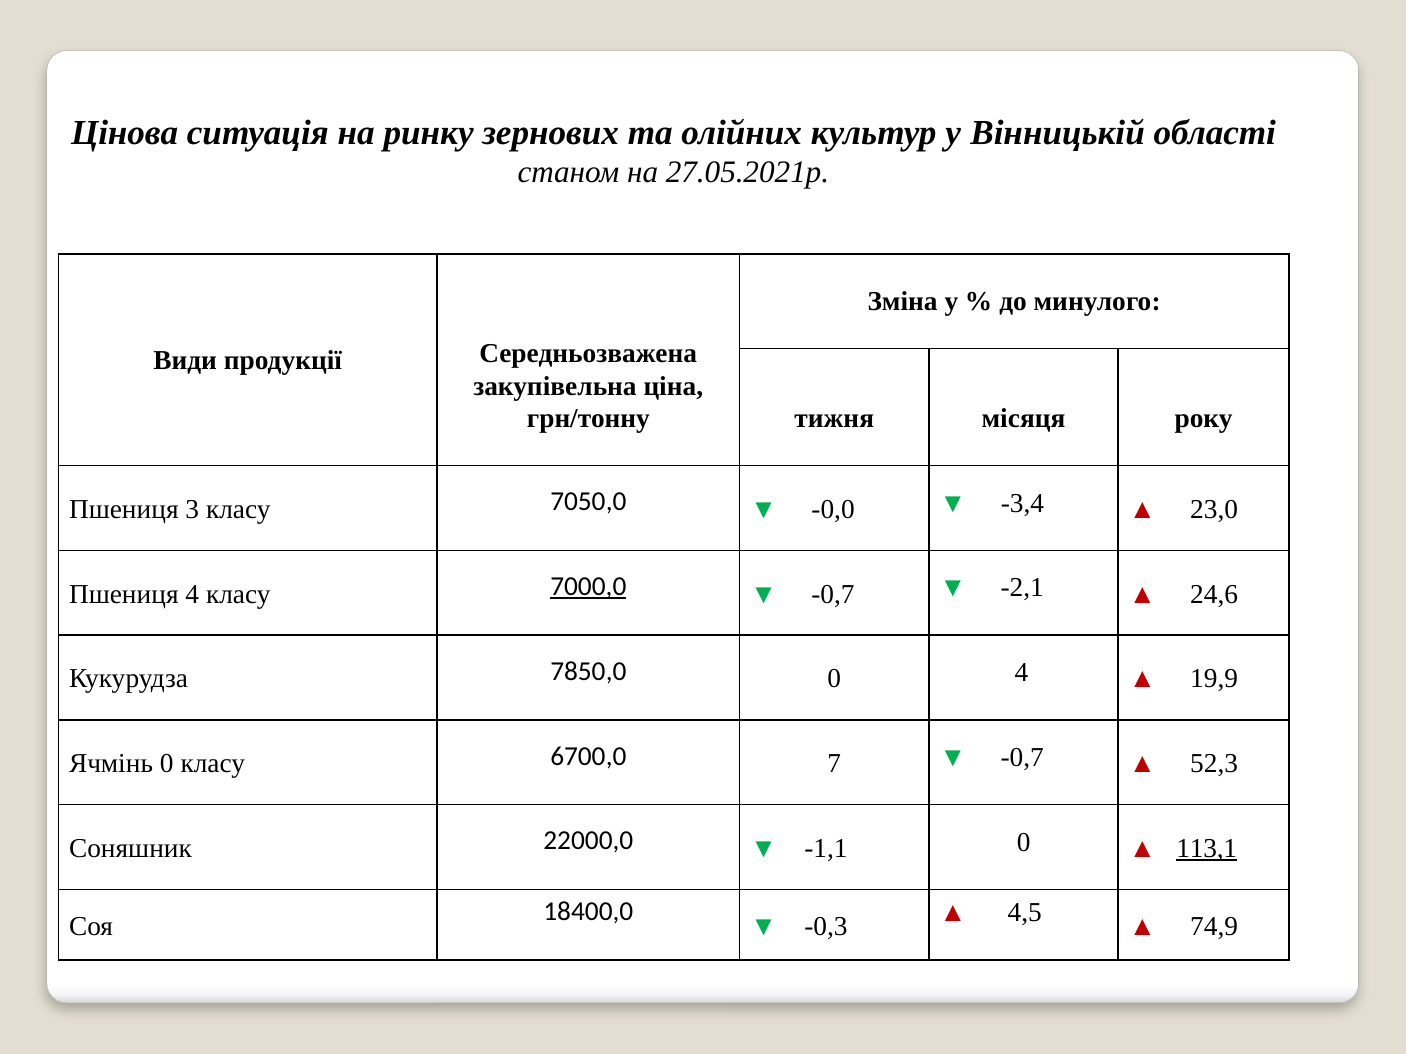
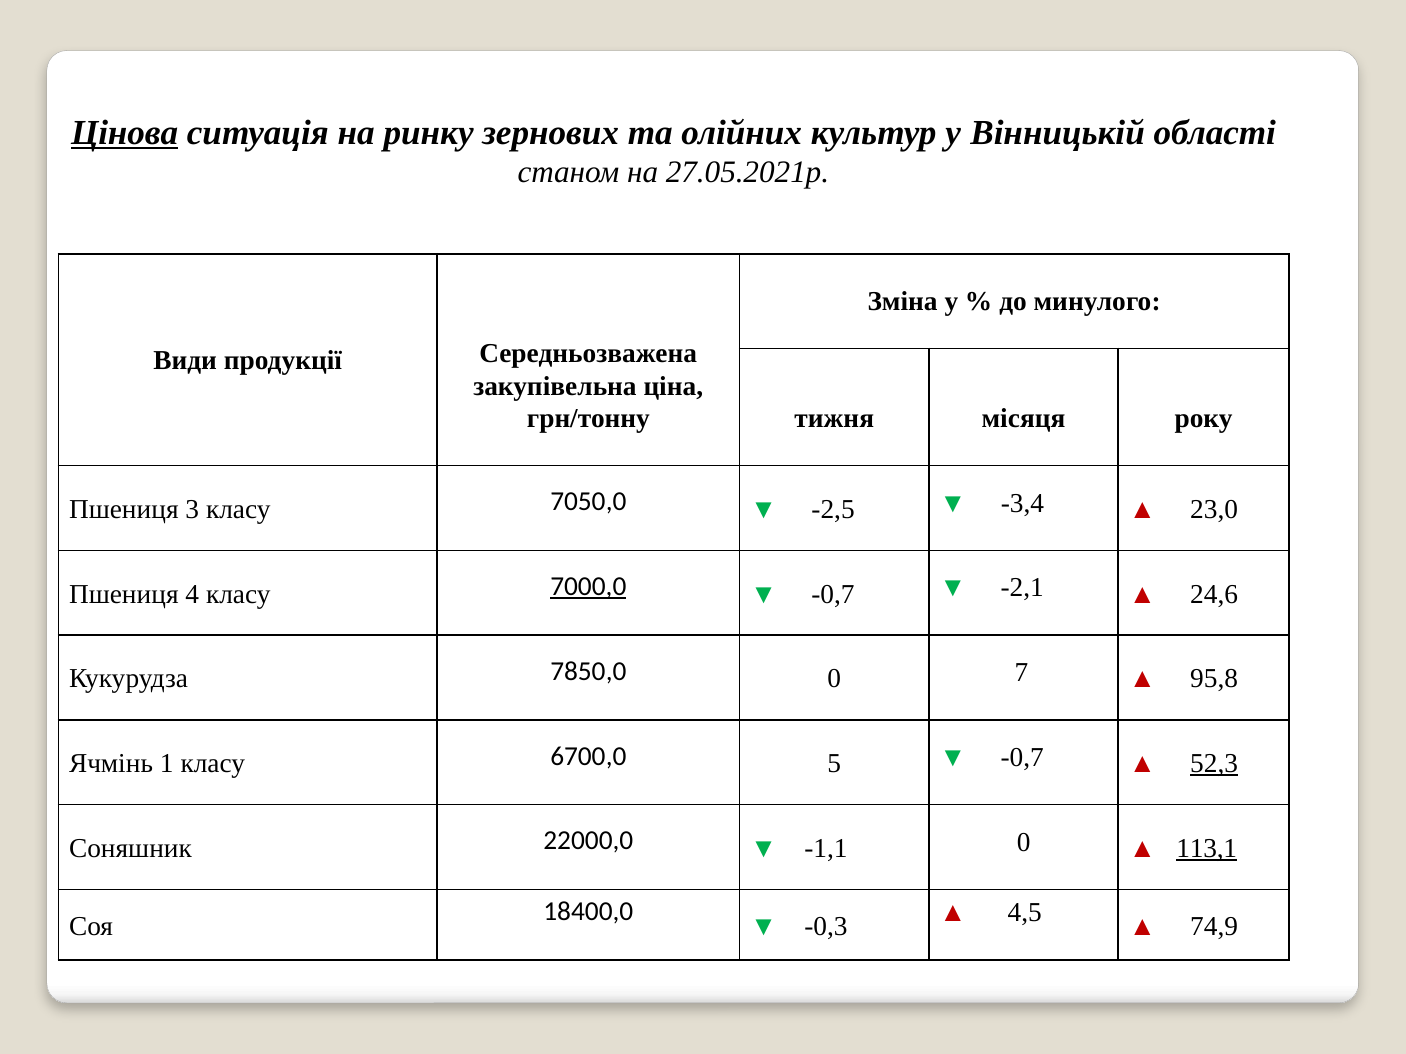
Цінова underline: none -> present
-0,0: -0,0 -> -2,5
0 4: 4 -> 7
19,9: 19,9 -> 95,8
Ячмінь 0: 0 -> 1
7: 7 -> 5
52,3 underline: none -> present
